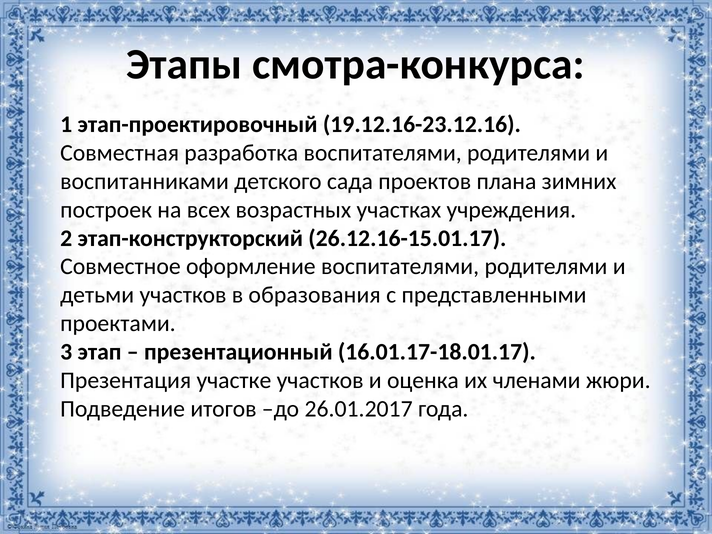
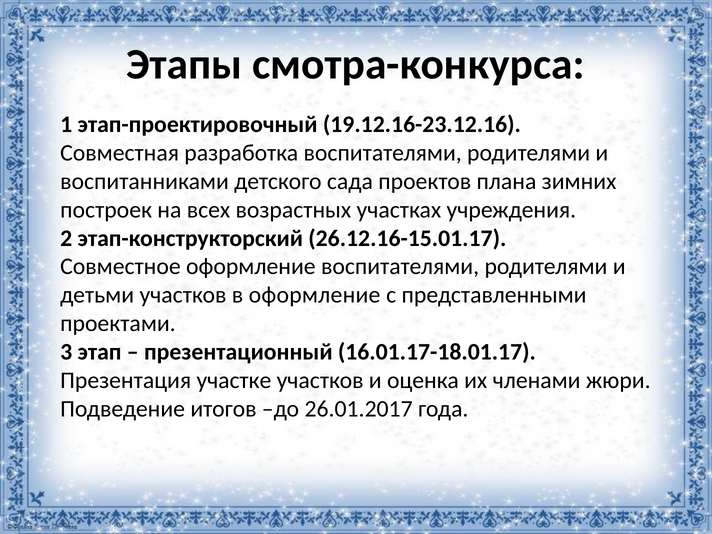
в образования: образования -> оформление
